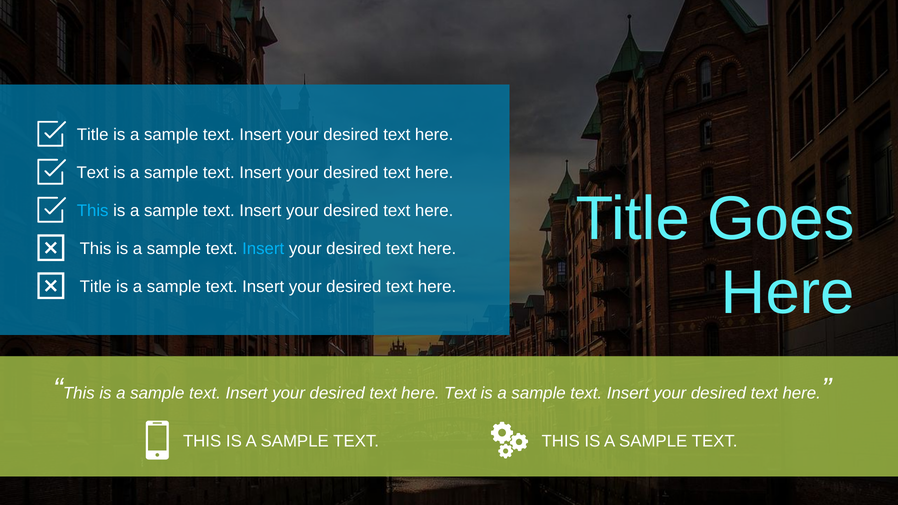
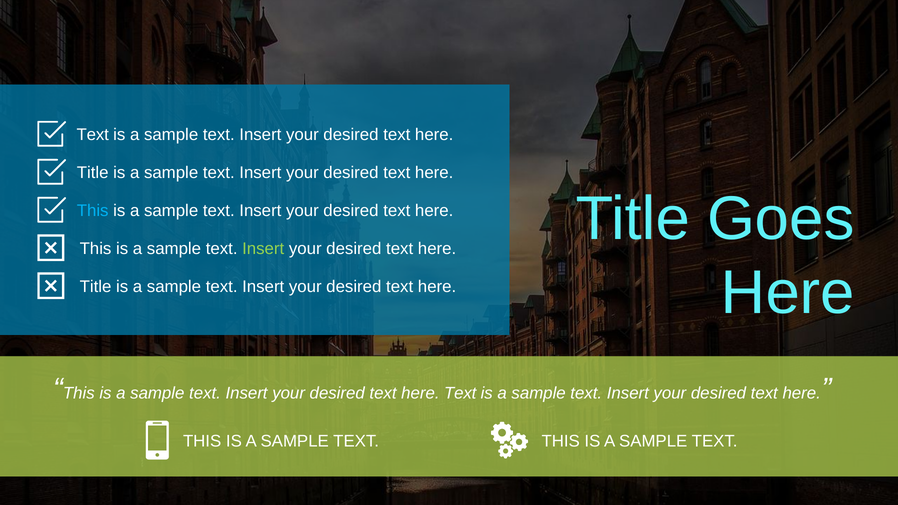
Title at (93, 135): Title -> Text
Text at (93, 173): Text -> Title
Insert at (263, 249) colour: light blue -> light green
